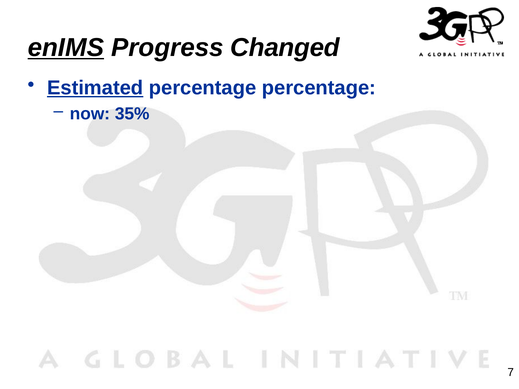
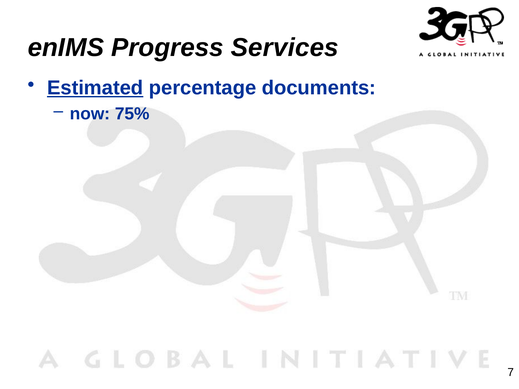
enIMS underline: present -> none
Changed: Changed -> Services
percentage percentage: percentage -> documents
35%: 35% -> 75%
